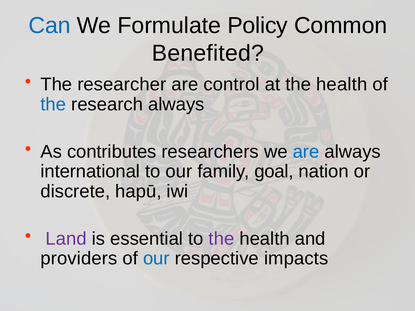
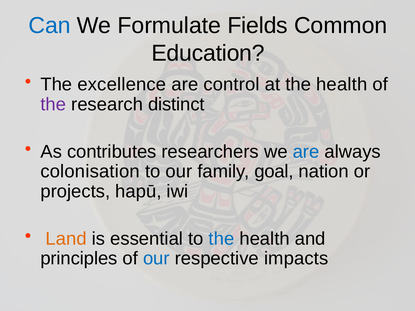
Policy: Policy -> Fields
Benefited: Benefited -> Education
researcher: researcher -> excellence
the at (53, 104) colour: blue -> purple
research always: always -> distinct
international: international -> colonisation
discrete: discrete -> projects
Land colour: purple -> orange
the at (221, 239) colour: purple -> blue
providers: providers -> principles
